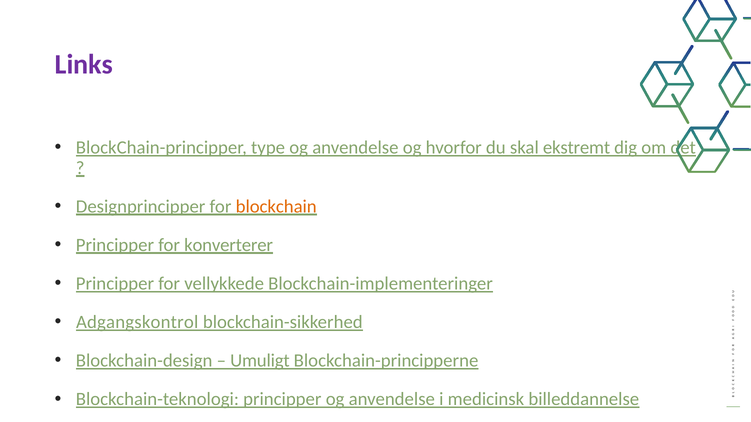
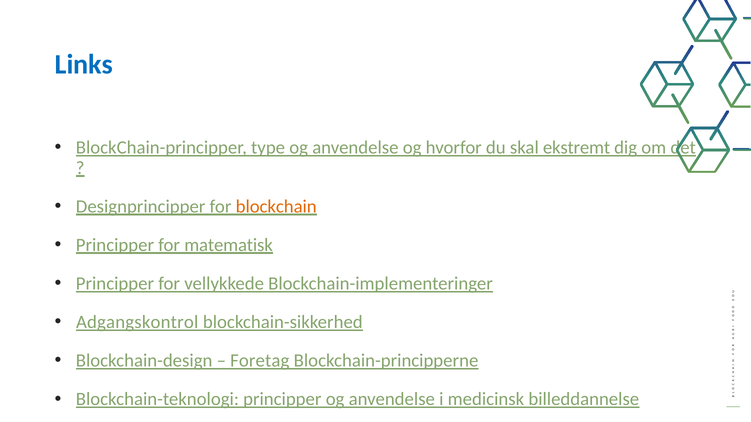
Links colour: purple -> blue
konverterer: konverterer -> matematisk
Umuligt: Umuligt -> Foretag
